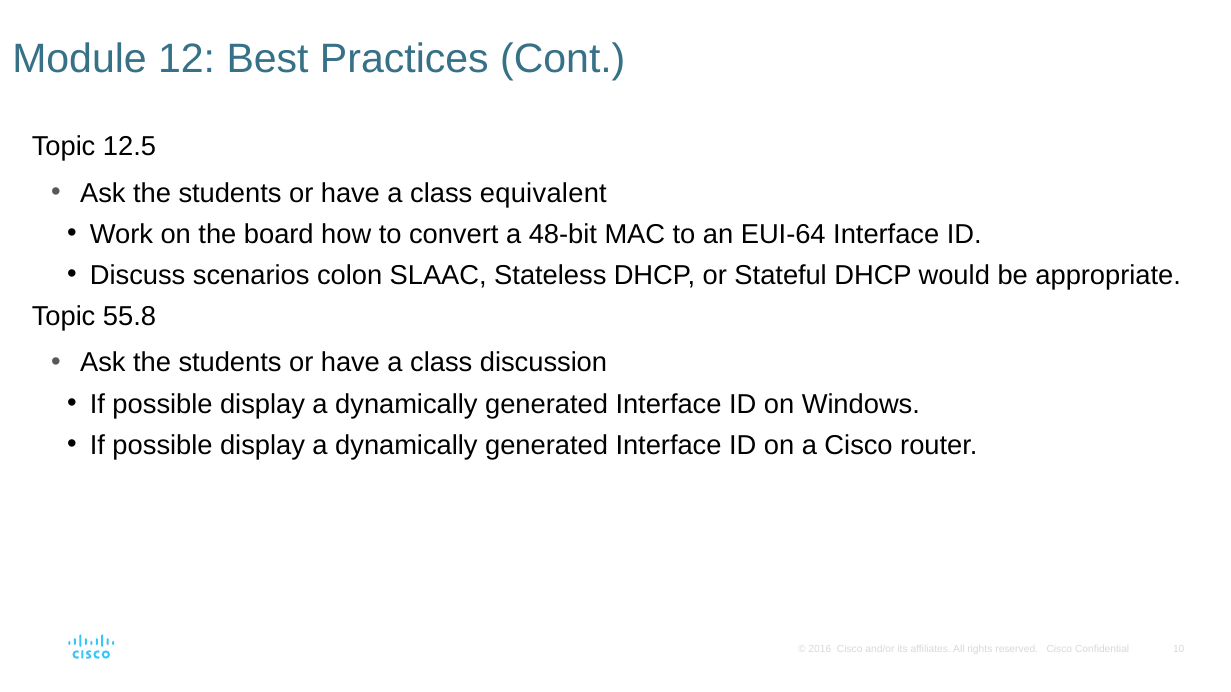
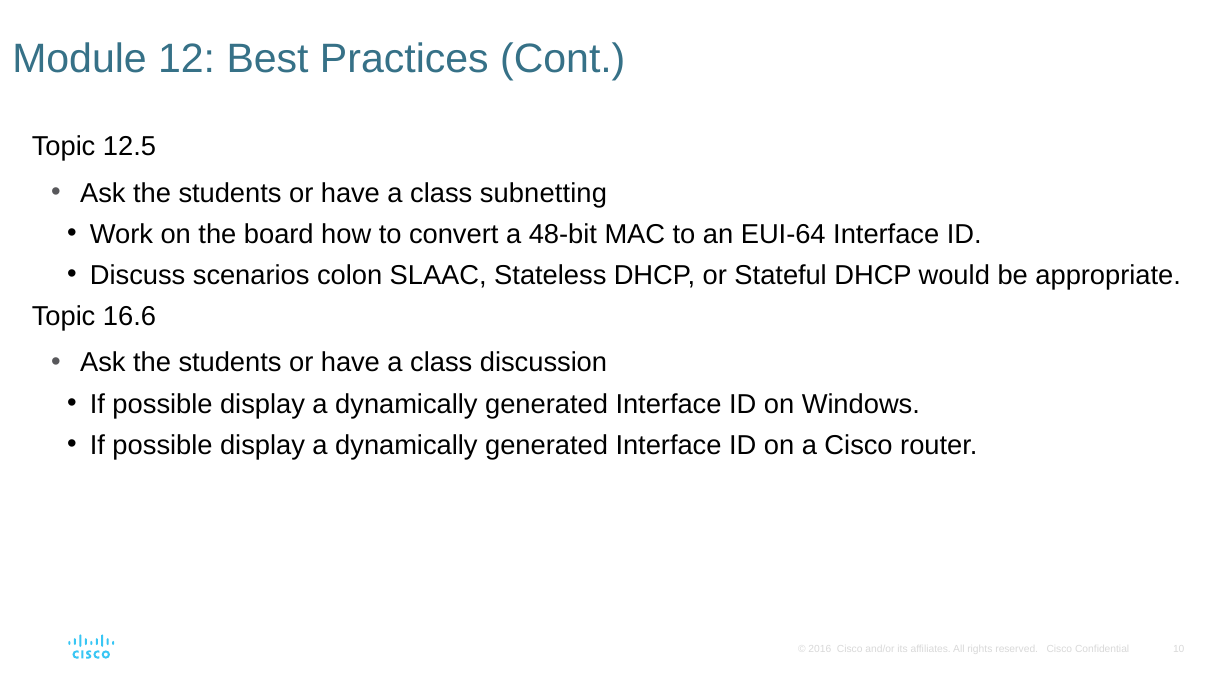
equivalent: equivalent -> subnetting
55.8: 55.8 -> 16.6
